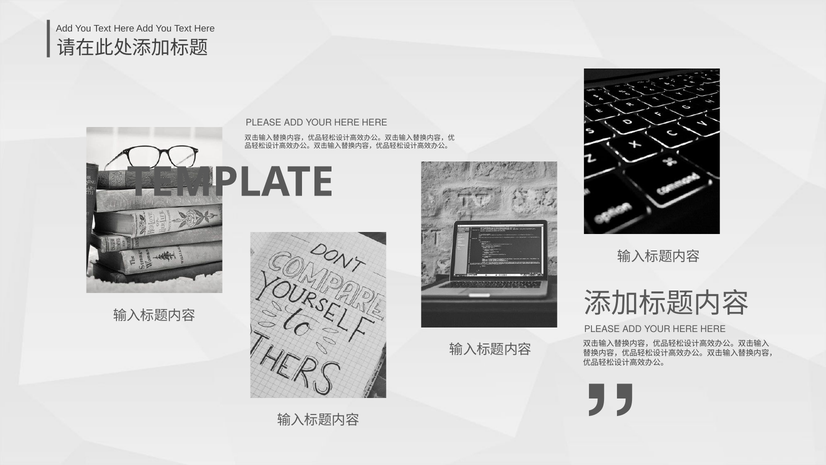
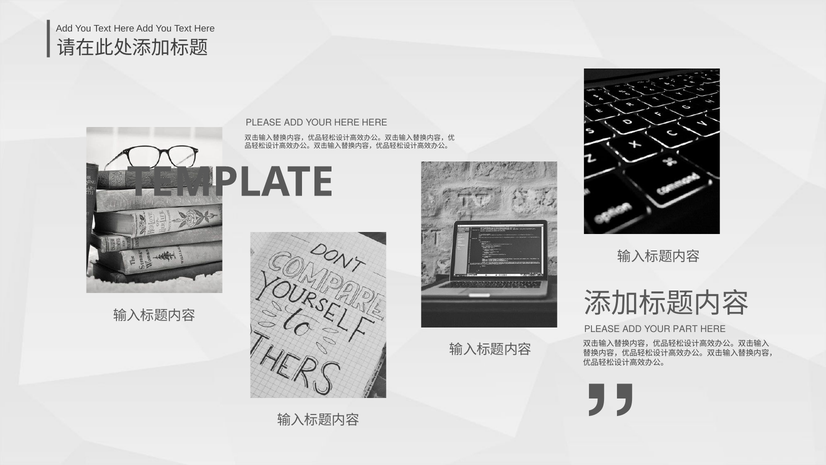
HERE at (685, 329): HERE -> PART
